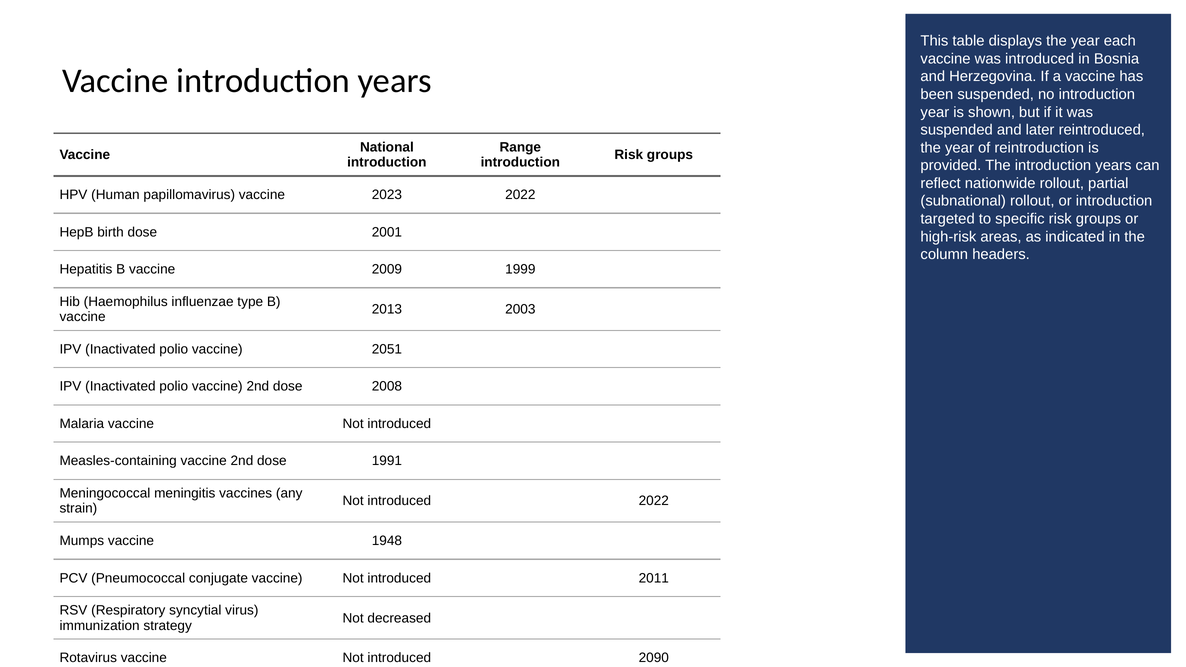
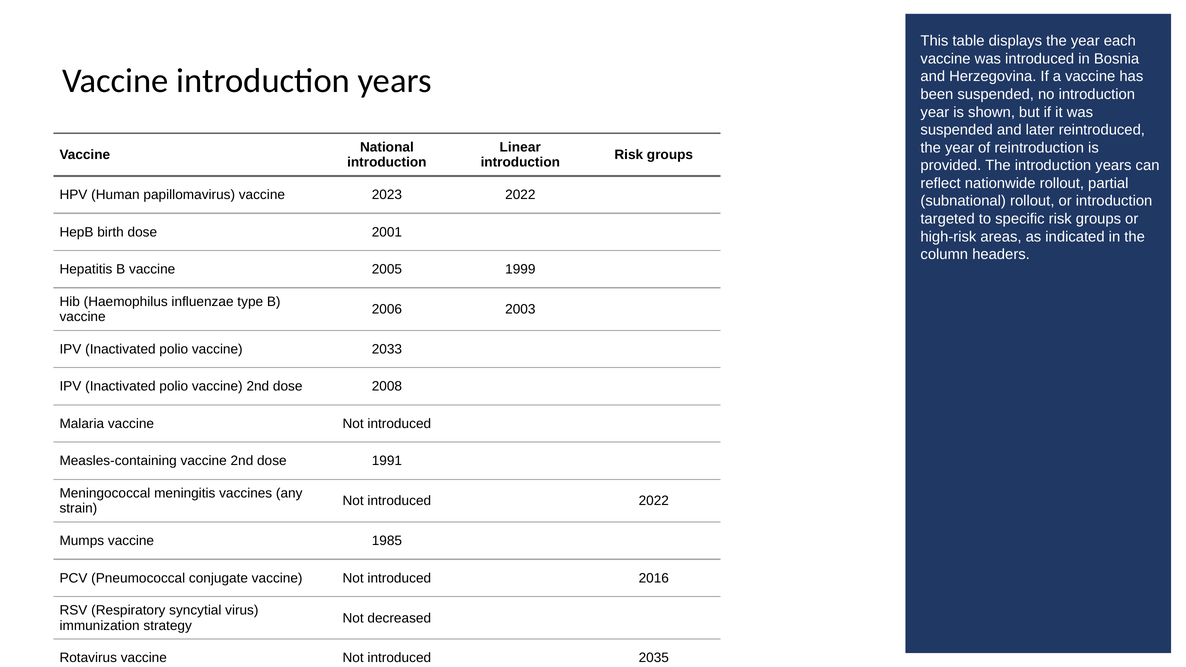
Range: Range -> Linear
2009: 2009 -> 2005
2013: 2013 -> 2006
2051: 2051 -> 2033
1948: 1948 -> 1985
2011: 2011 -> 2016
2090: 2090 -> 2035
